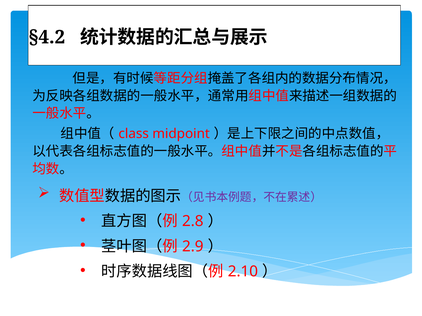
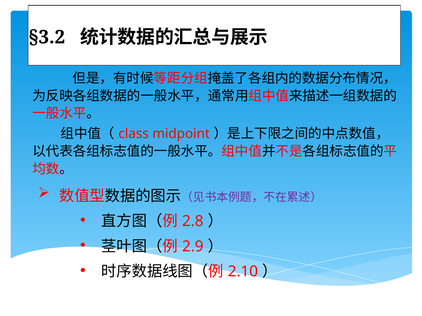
§4.2: §4.2 -> §3.2
